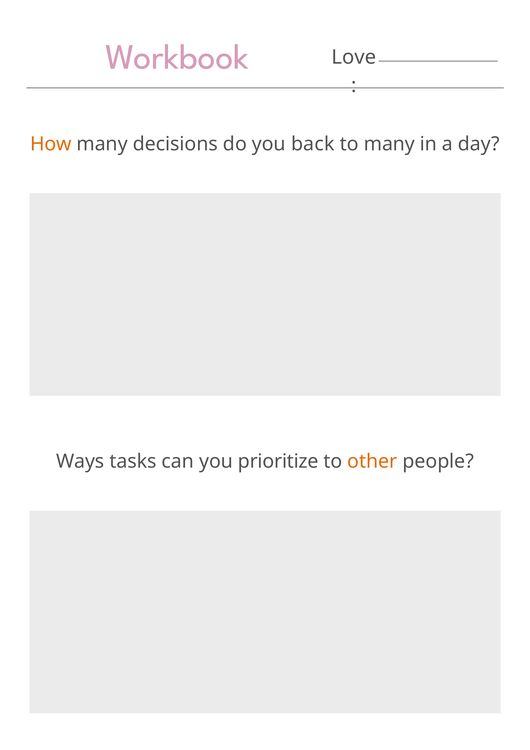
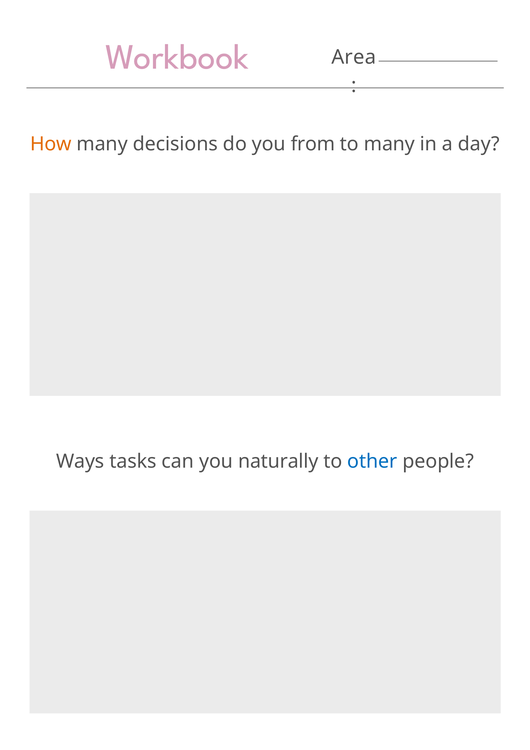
Love: Love -> Area
back: back -> from
prioritize: prioritize -> naturally
other colour: orange -> blue
